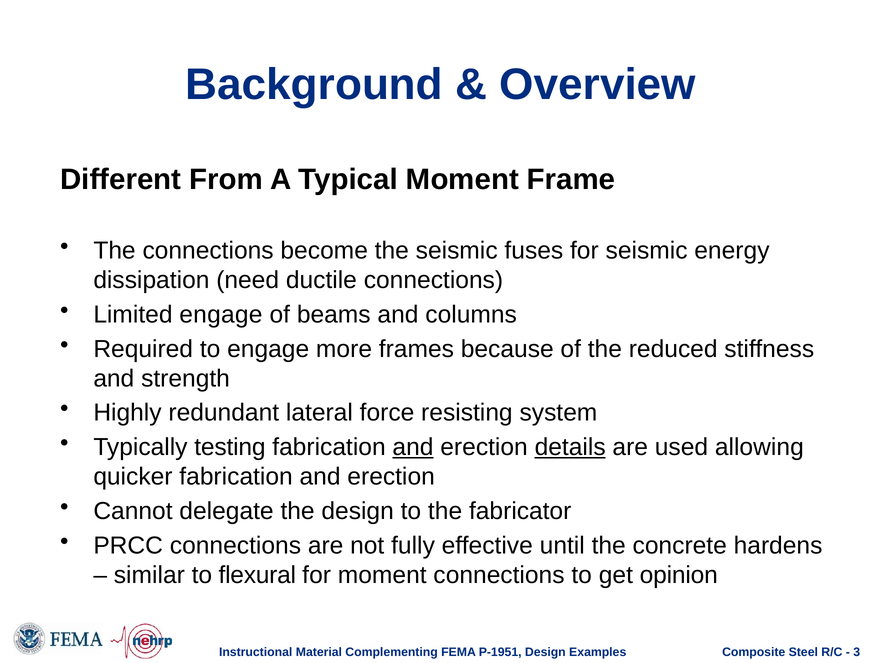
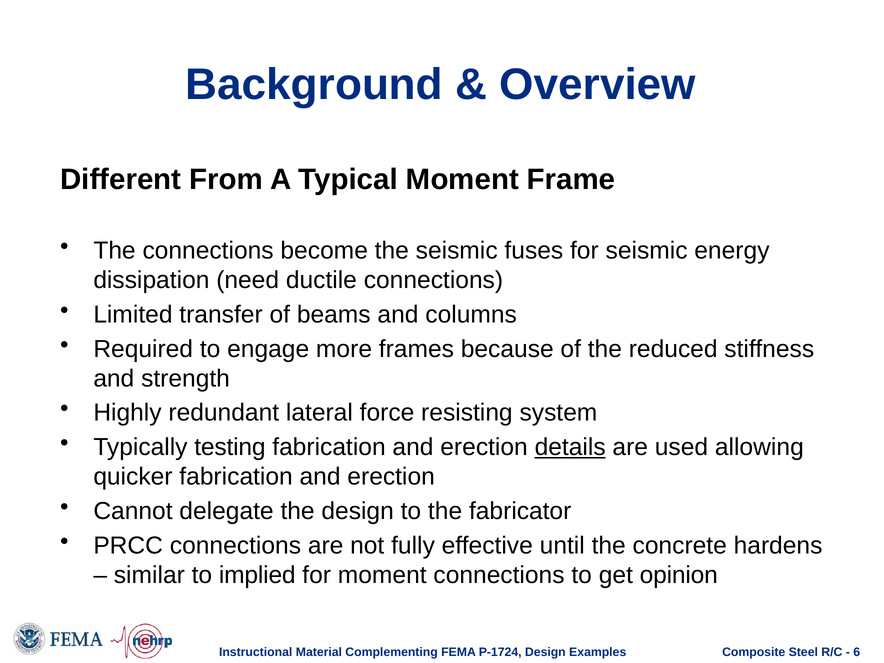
Limited engage: engage -> transfer
and at (413, 447) underline: present -> none
flexural: flexural -> implied
P-1951: P-1951 -> P-1724
3: 3 -> 6
